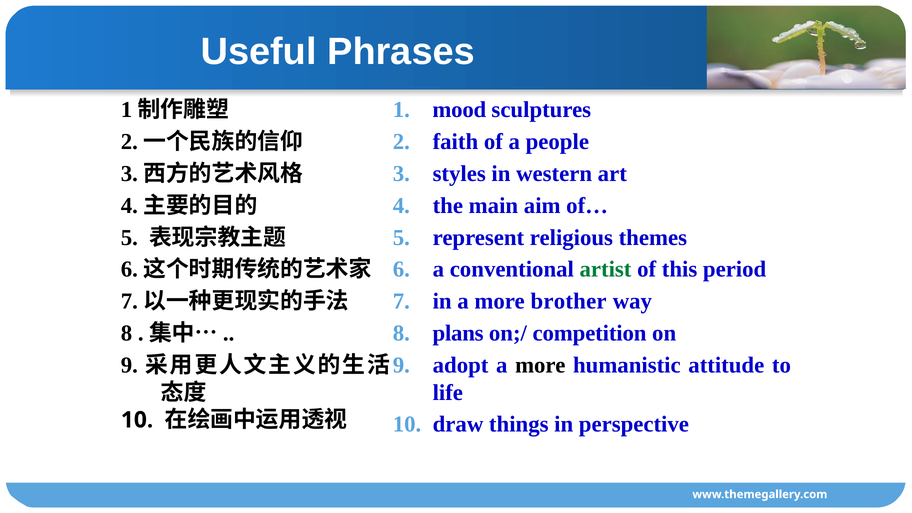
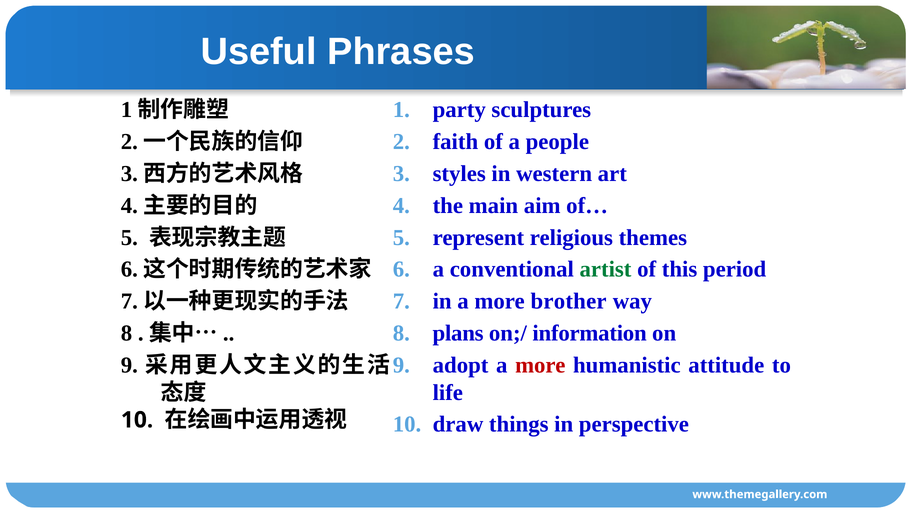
mood: mood -> party
competition: competition -> information
more at (540, 365) colour: black -> red
